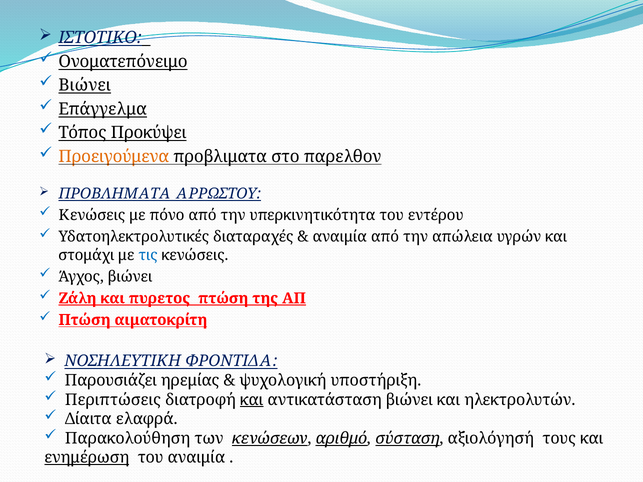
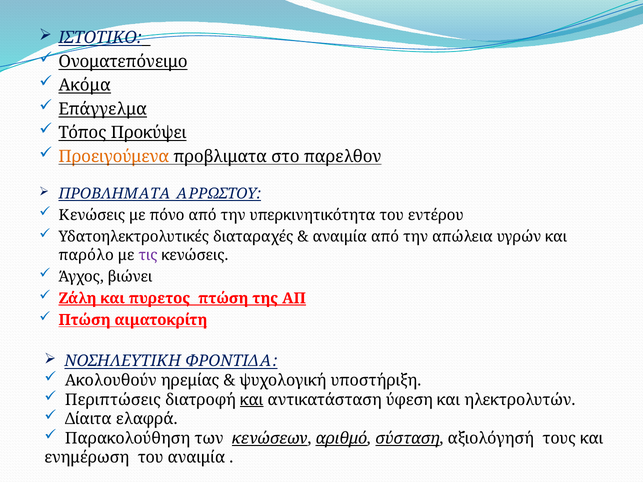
Βιώνει at (85, 85): Βιώνει -> Ακόμα
στομάχι: στομάχι -> παρόλο
τις colour: blue -> purple
Παρουσιάζει: Παρουσιάζει -> Ακολουθούν
αντικατάσταση βιώνει: βιώνει -> ύφεση
ενημέρωση underline: present -> none
